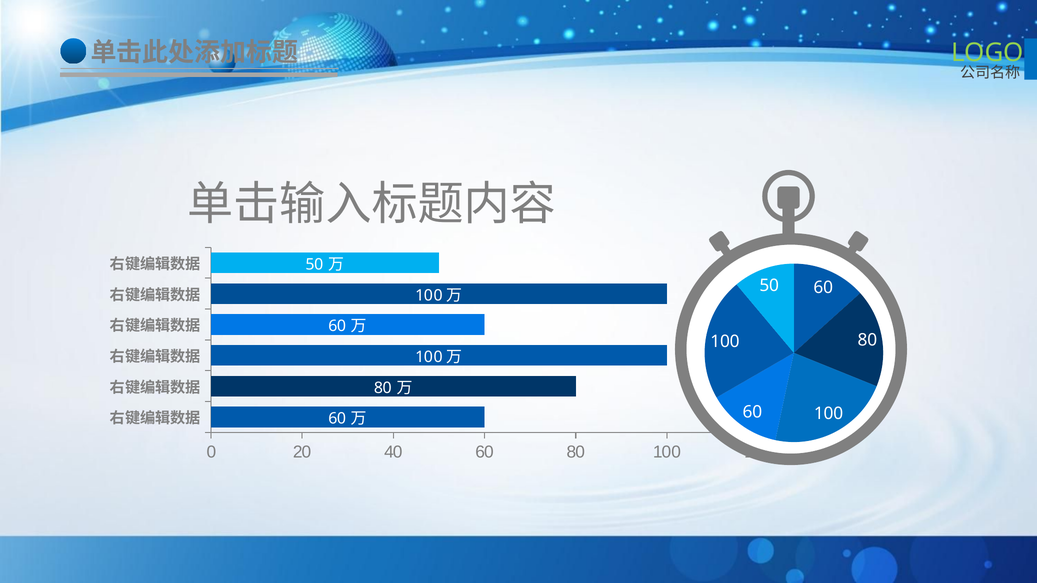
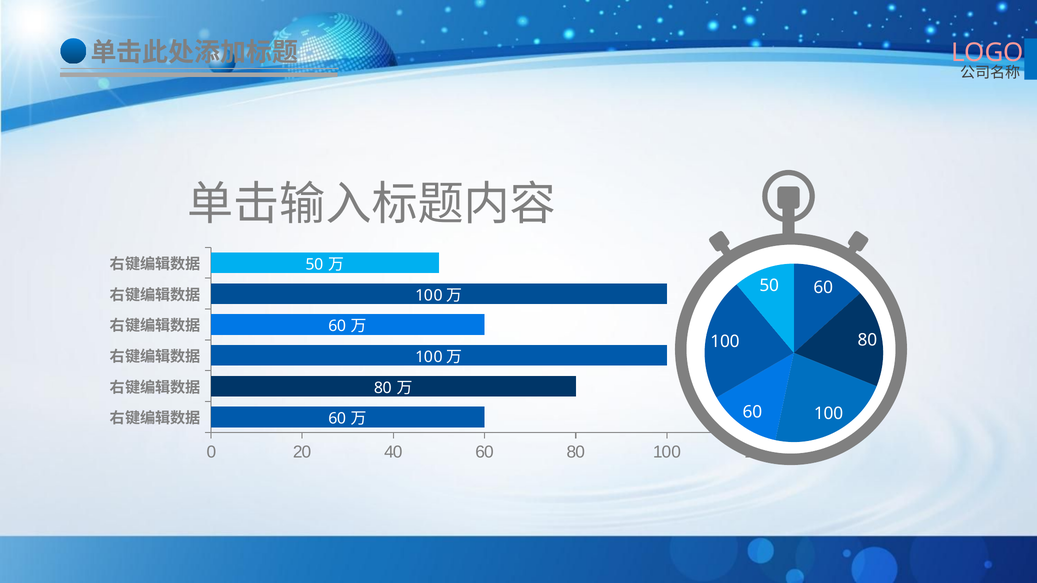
LOGO colour: light green -> pink
